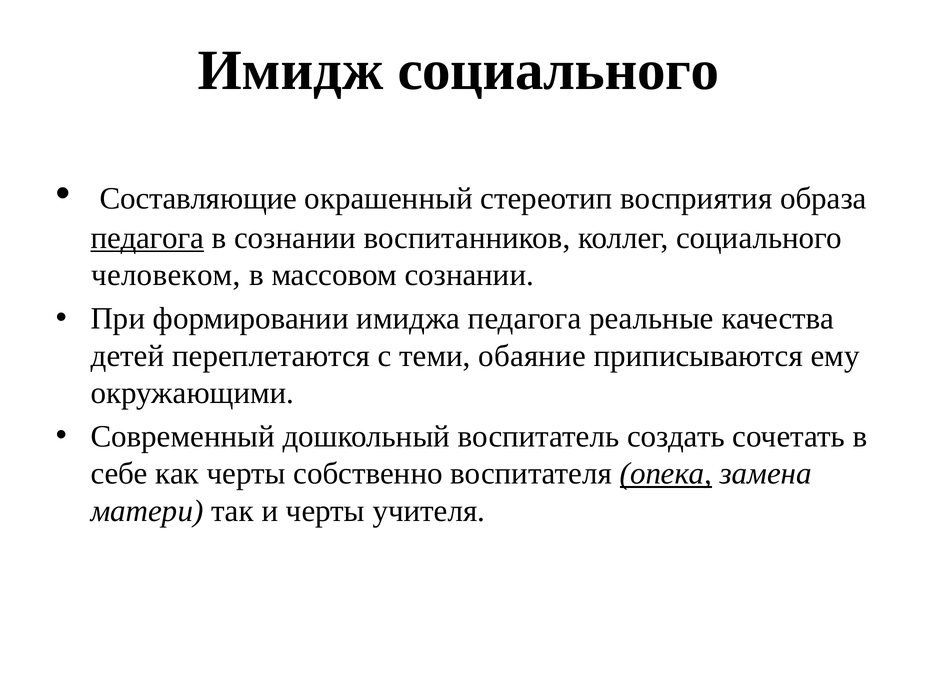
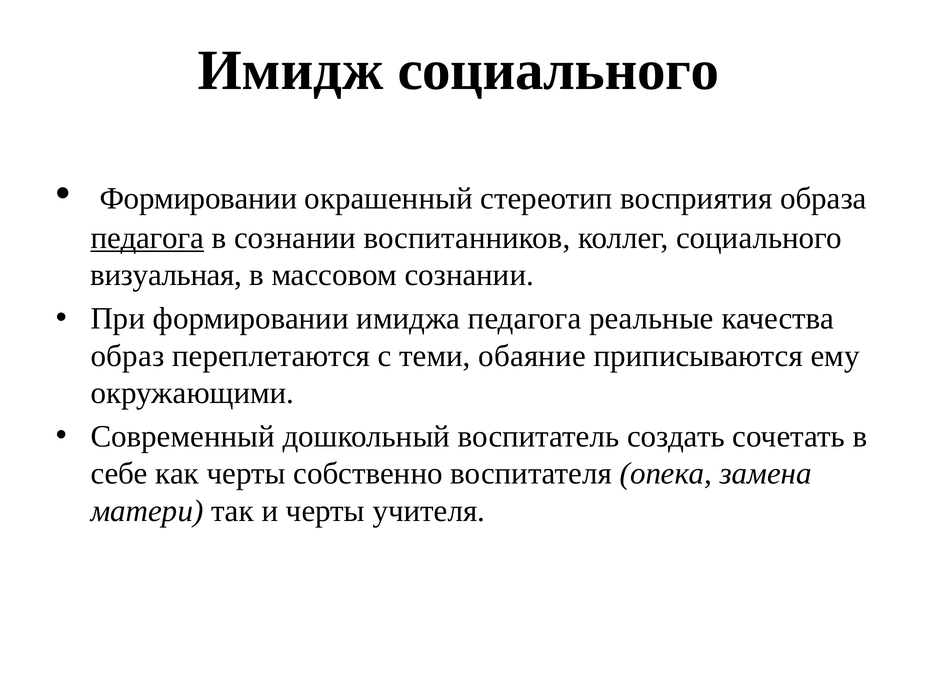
Составляющие at (198, 199): Составляющие -> Формировании
человеком: человеком -> визуальная
детей: детей -> образ
опека underline: present -> none
